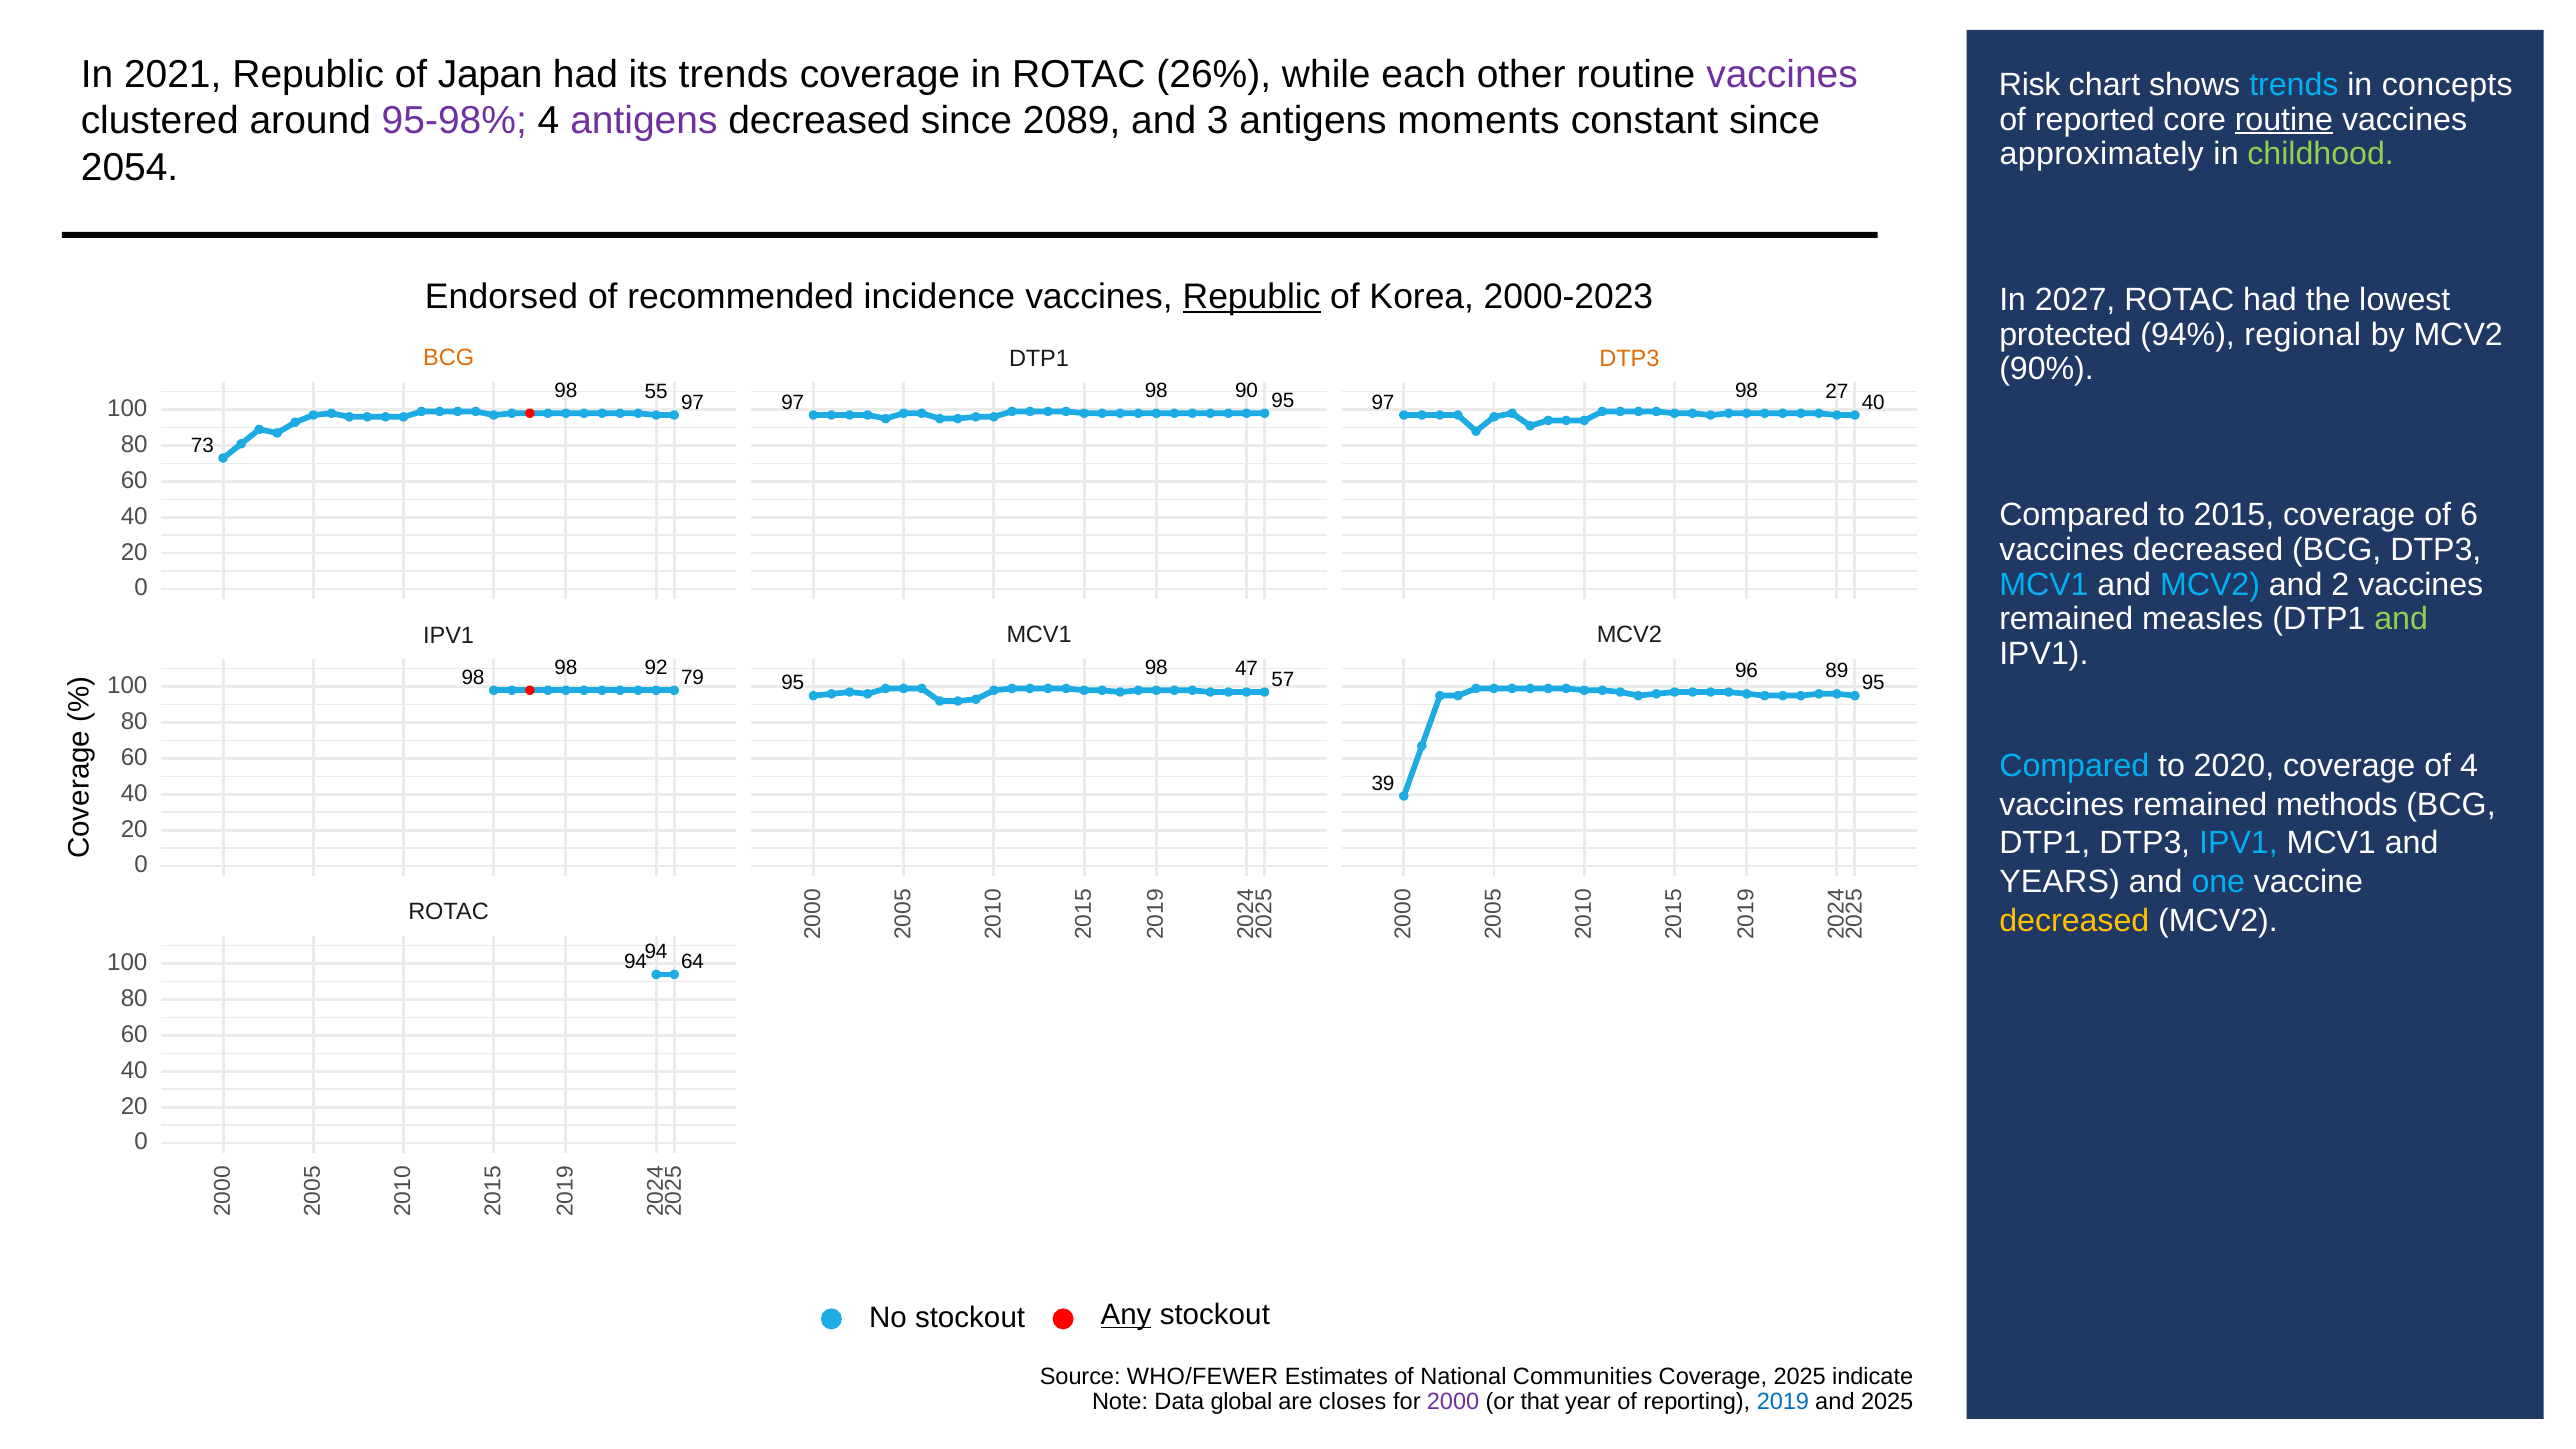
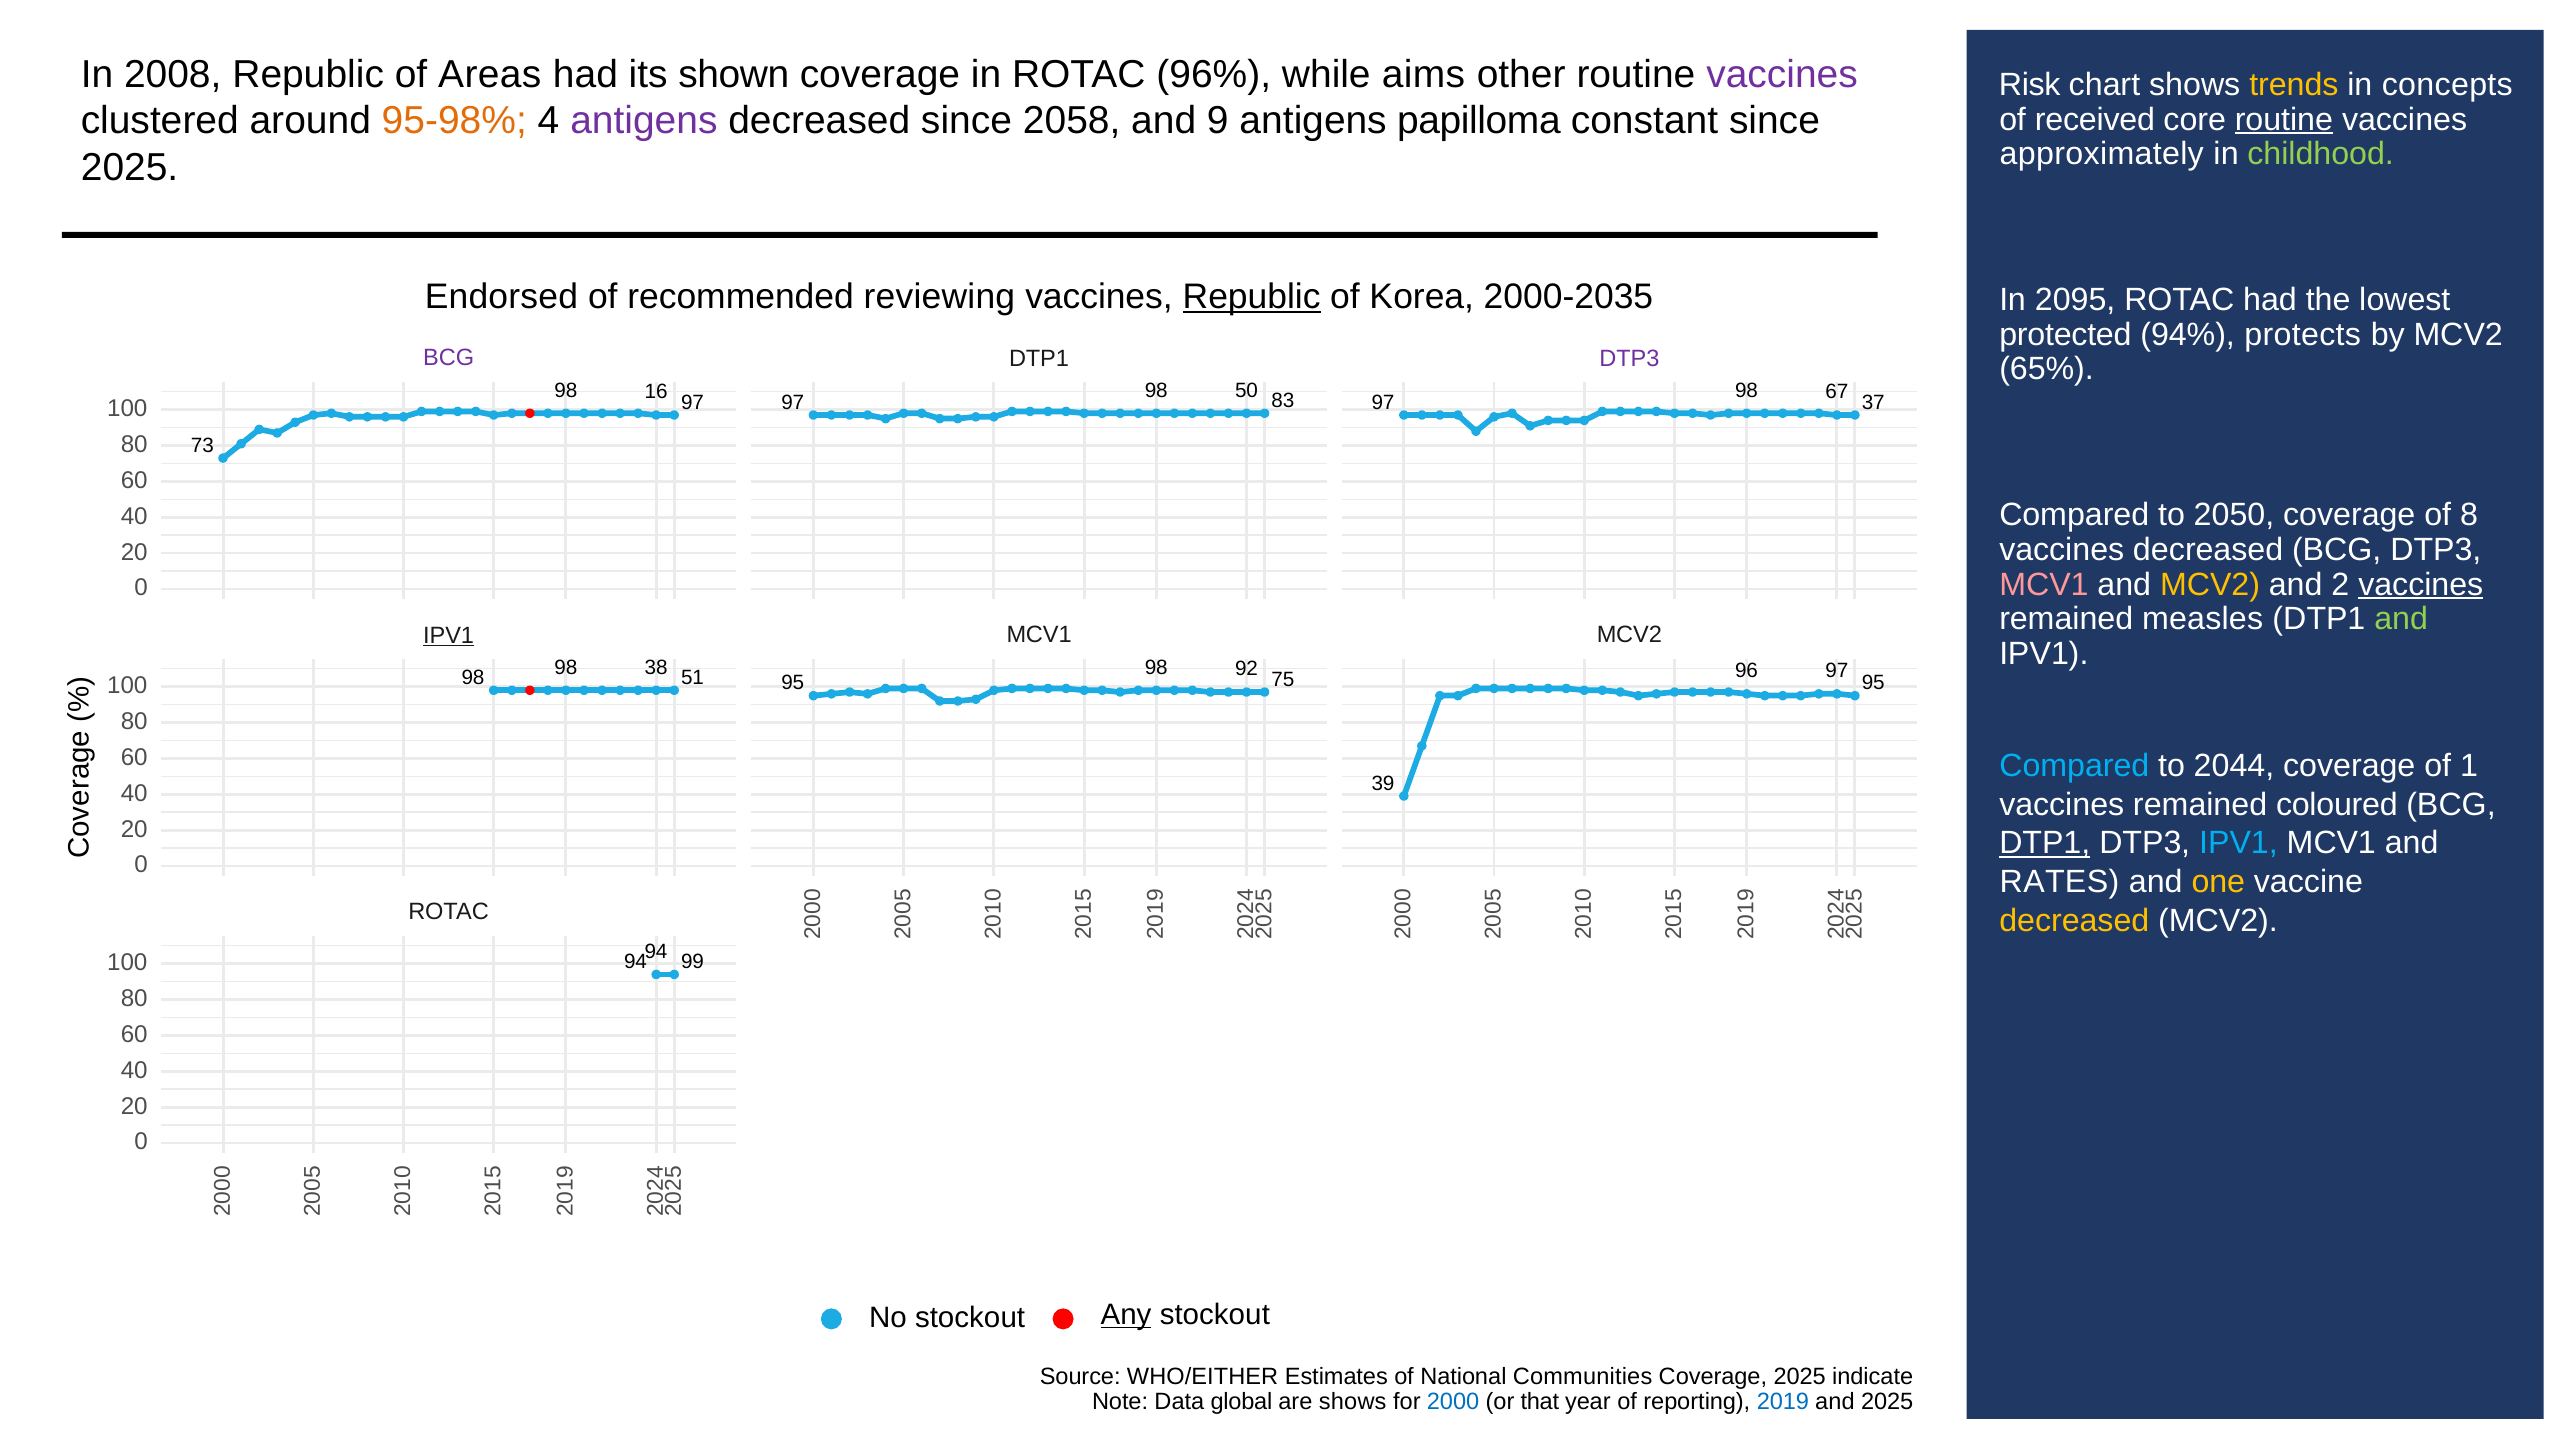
2021: 2021 -> 2008
Japan: Japan -> Areas
its trends: trends -> shown
26%: 26% -> 96%
each: each -> aims
trends at (2294, 85) colour: light blue -> yellow
95-98% colour: purple -> orange
2089: 2089 -> 2058
and 3: 3 -> 9
moments: moments -> papilloma
reported: reported -> received
2054 at (130, 168): 2054 -> 2025
incidence: incidence -> reviewing
2000-2023: 2000-2023 -> 2000-2035
2027: 2027 -> 2095
regional: regional -> protects
BCG at (449, 358) colour: orange -> purple
DTP3 at (1629, 358) colour: orange -> purple
90%: 90% -> 65%
55: 55 -> 16
90: 90 -> 50
27: 27 -> 67
97 95: 95 -> 83
97 40: 40 -> 37
2015: 2015 -> 2050
6: 6 -> 8
MCV1 at (2044, 584) colour: light blue -> pink
MCV2 at (2210, 584) colour: light blue -> yellow
vaccines at (2421, 584) underline: none -> present
IPV1 at (449, 635) underline: none -> present
92: 92 -> 38
47: 47 -> 92
96 89: 89 -> 97
79: 79 -> 51
57: 57 -> 75
2020: 2020 -> 2044
of 4: 4 -> 1
methods: methods -> coloured
DTP1 at (2045, 843) underline: none -> present
YEARS: YEARS -> RATES
one colour: light blue -> yellow
64: 64 -> 99
WHO/FEWER: WHO/FEWER -> WHO/EITHER
are closes: closes -> shows
2000 colour: purple -> blue
